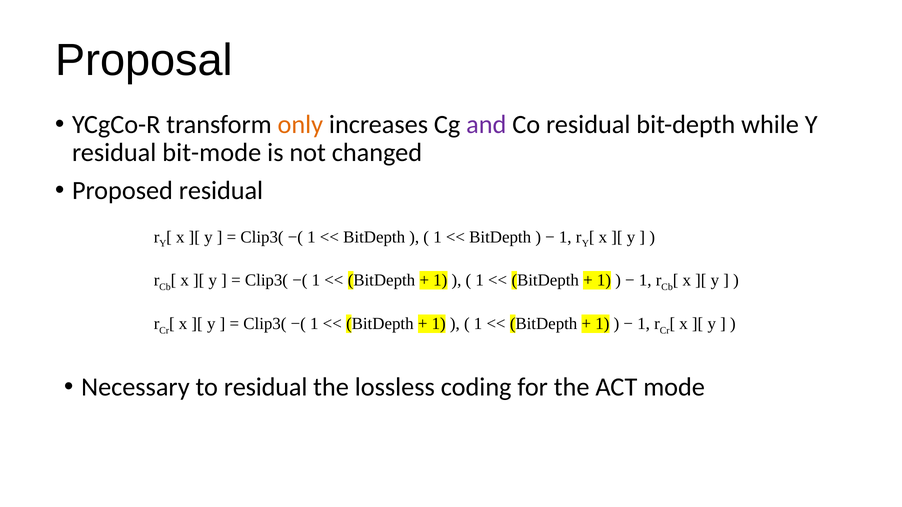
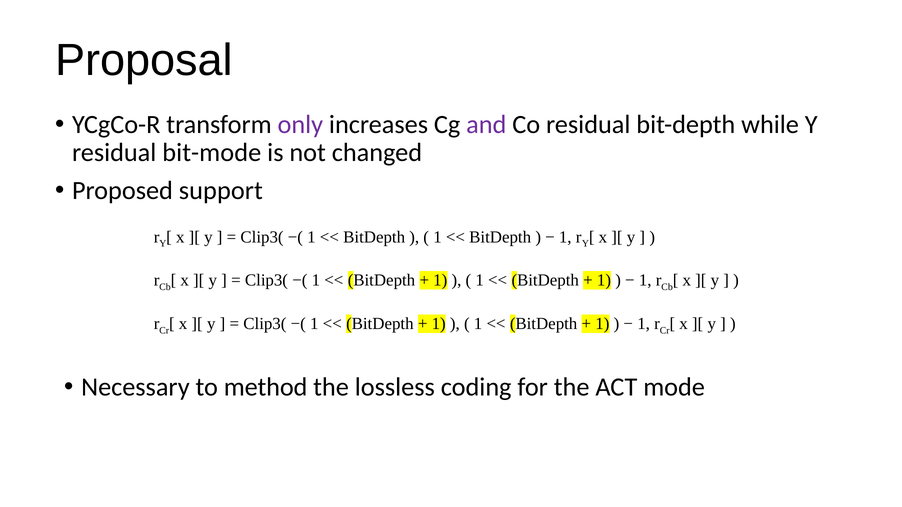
only colour: orange -> purple
Proposed residual: residual -> support
to residual: residual -> method
